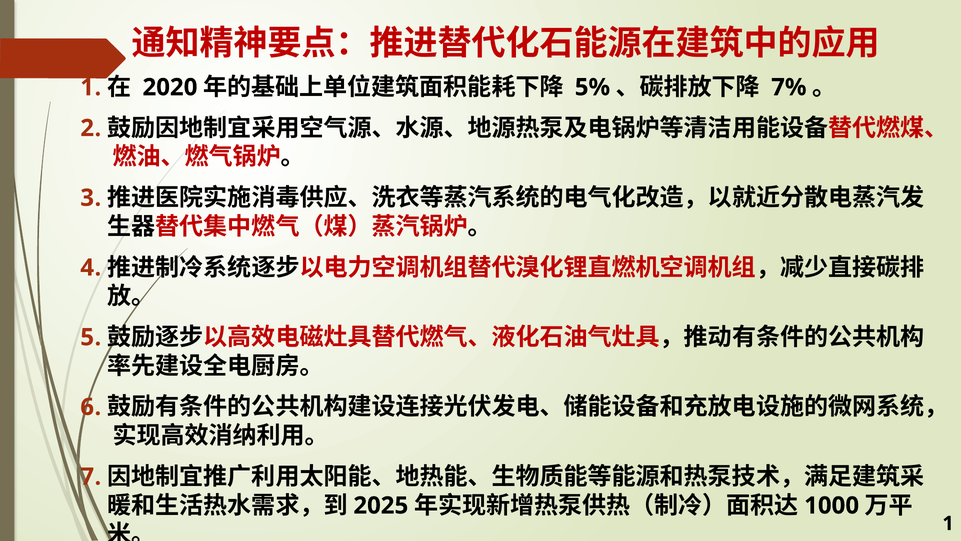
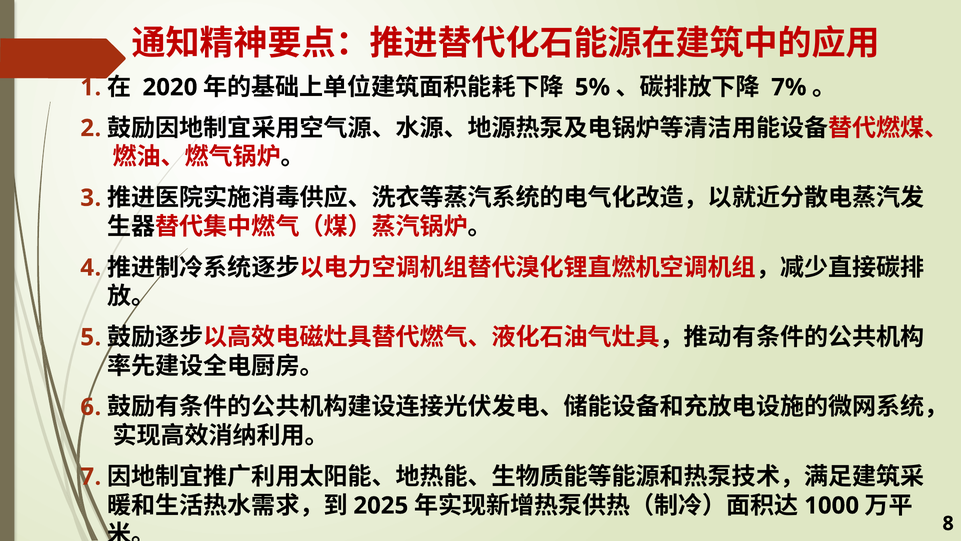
1 at (948, 523): 1 -> 8
